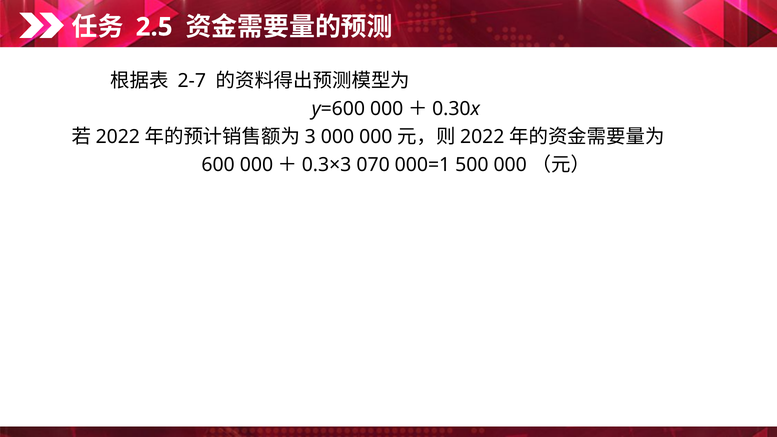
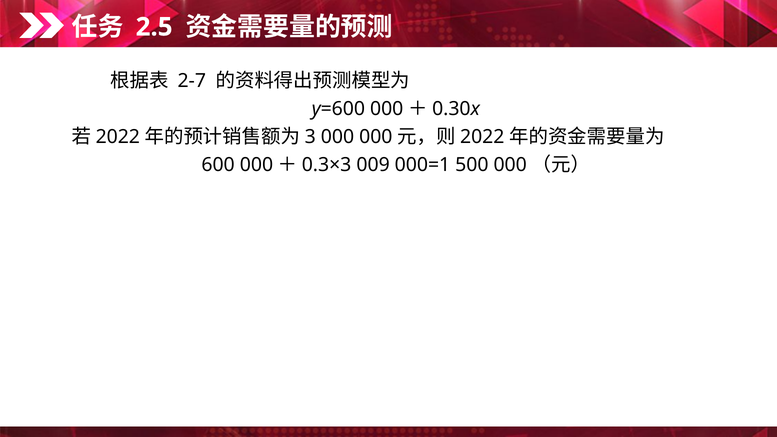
070: 070 -> 009
